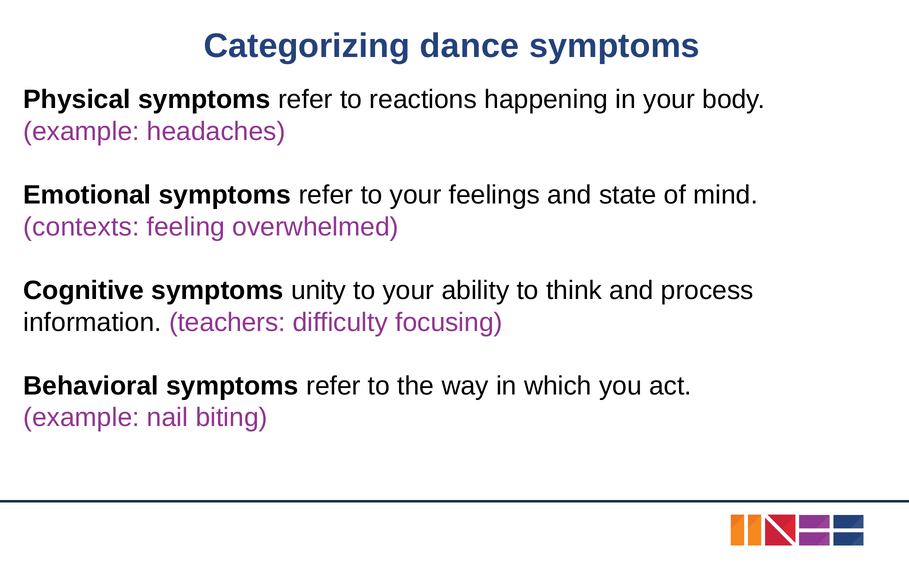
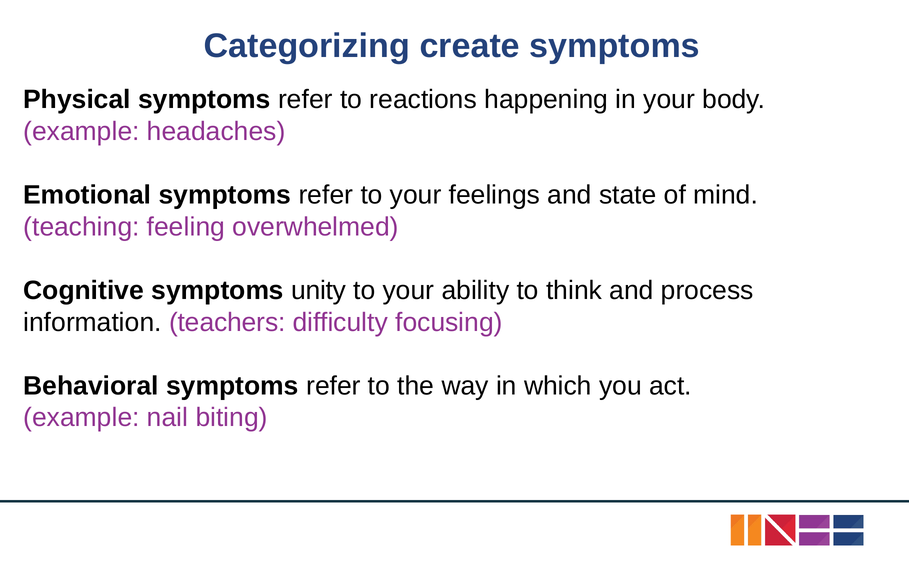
dance: dance -> create
contexts: contexts -> teaching
